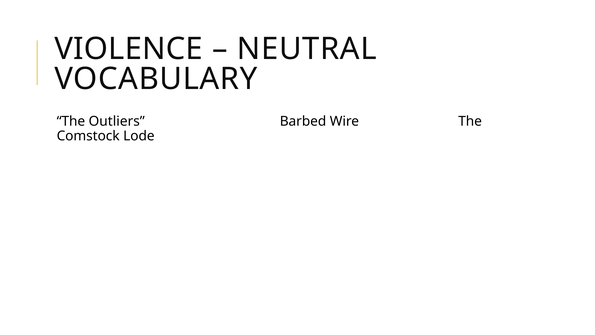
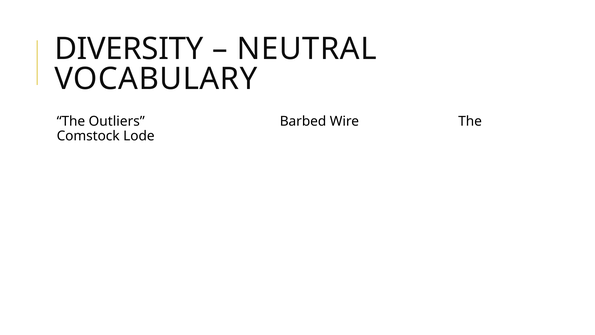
VIOLENCE: VIOLENCE -> DIVERSITY
